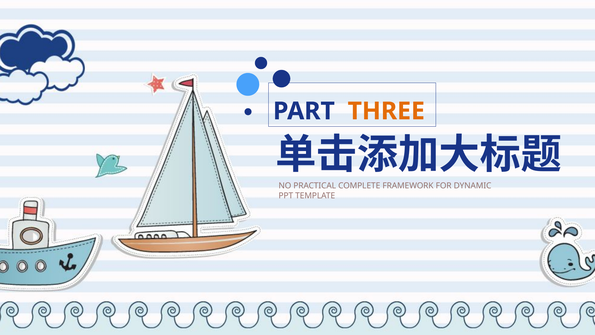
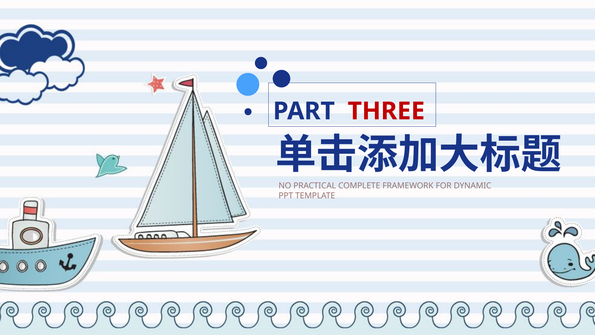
THREE colour: orange -> red
